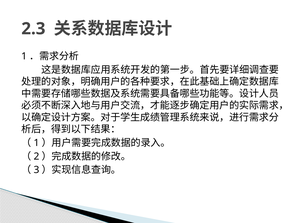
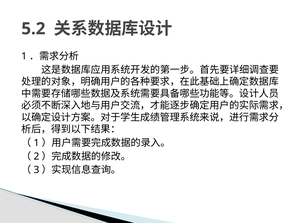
2.3: 2.3 -> 5.2
